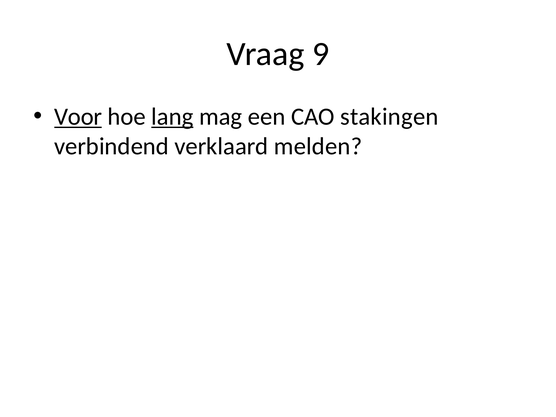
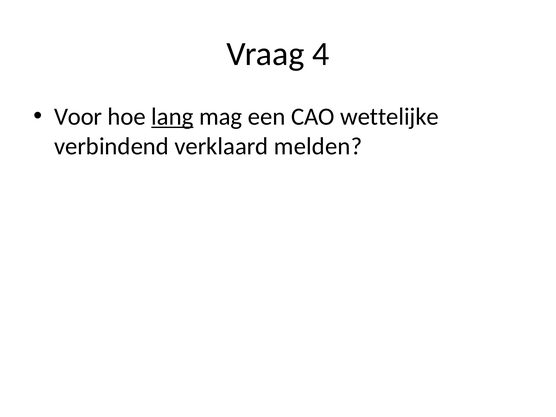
9: 9 -> 4
Voor underline: present -> none
stakingen: stakingen -> wettelijke
